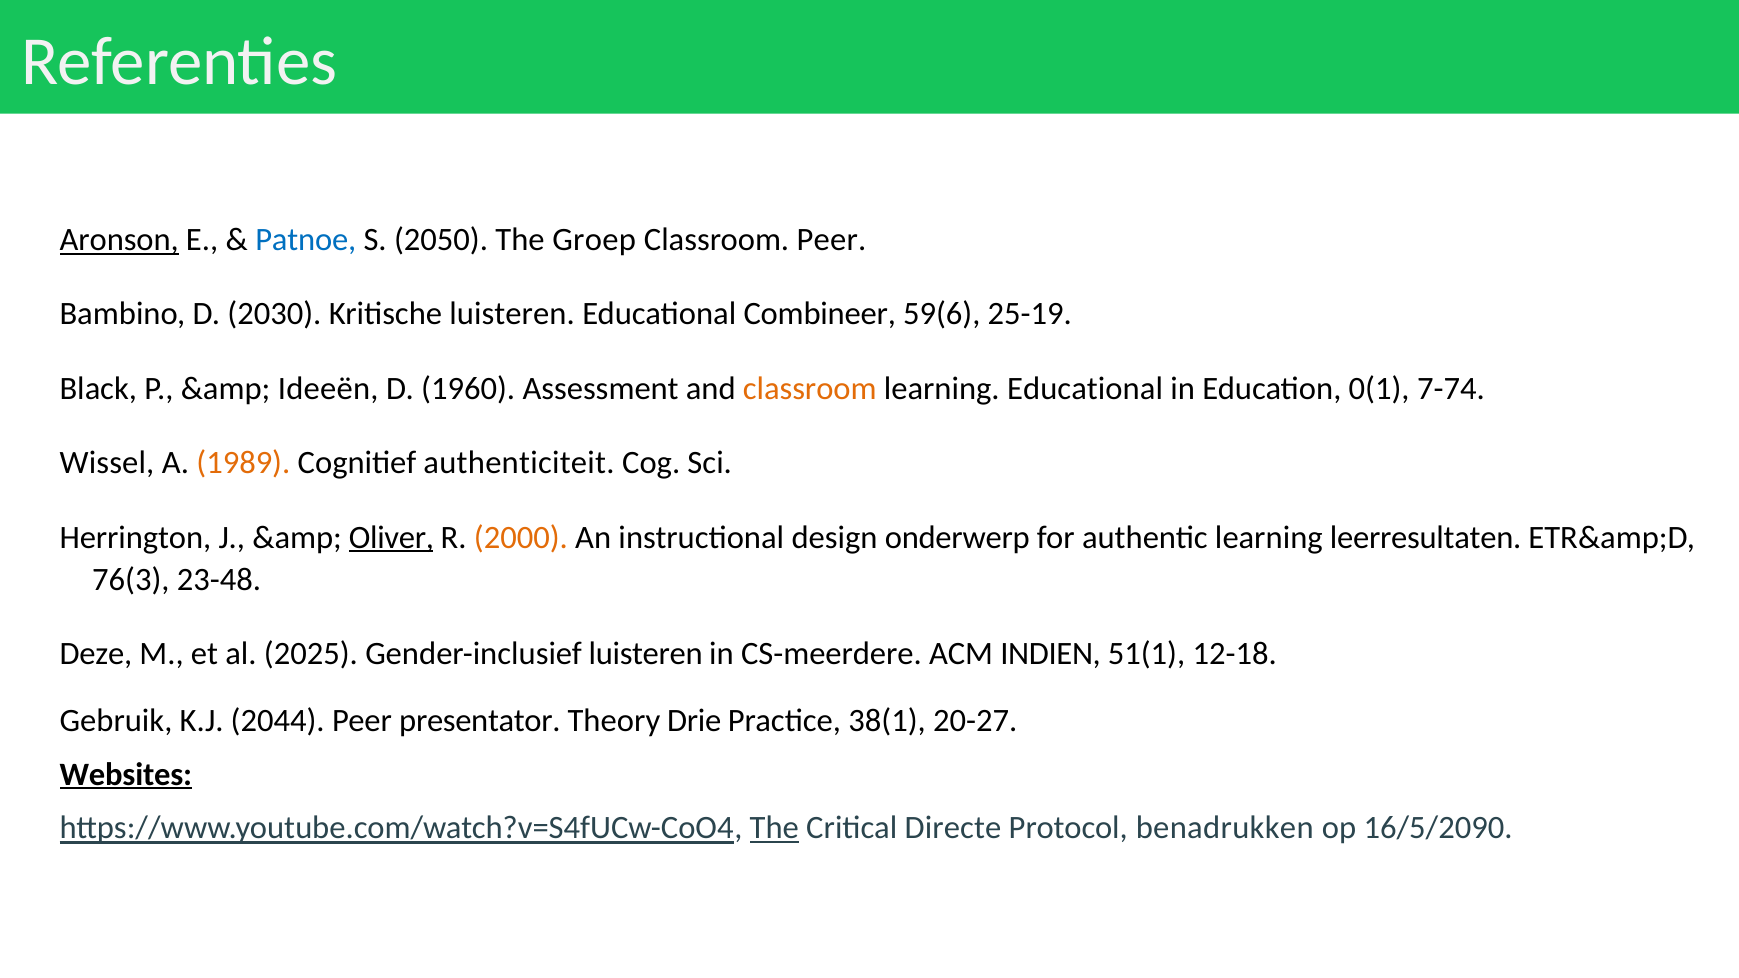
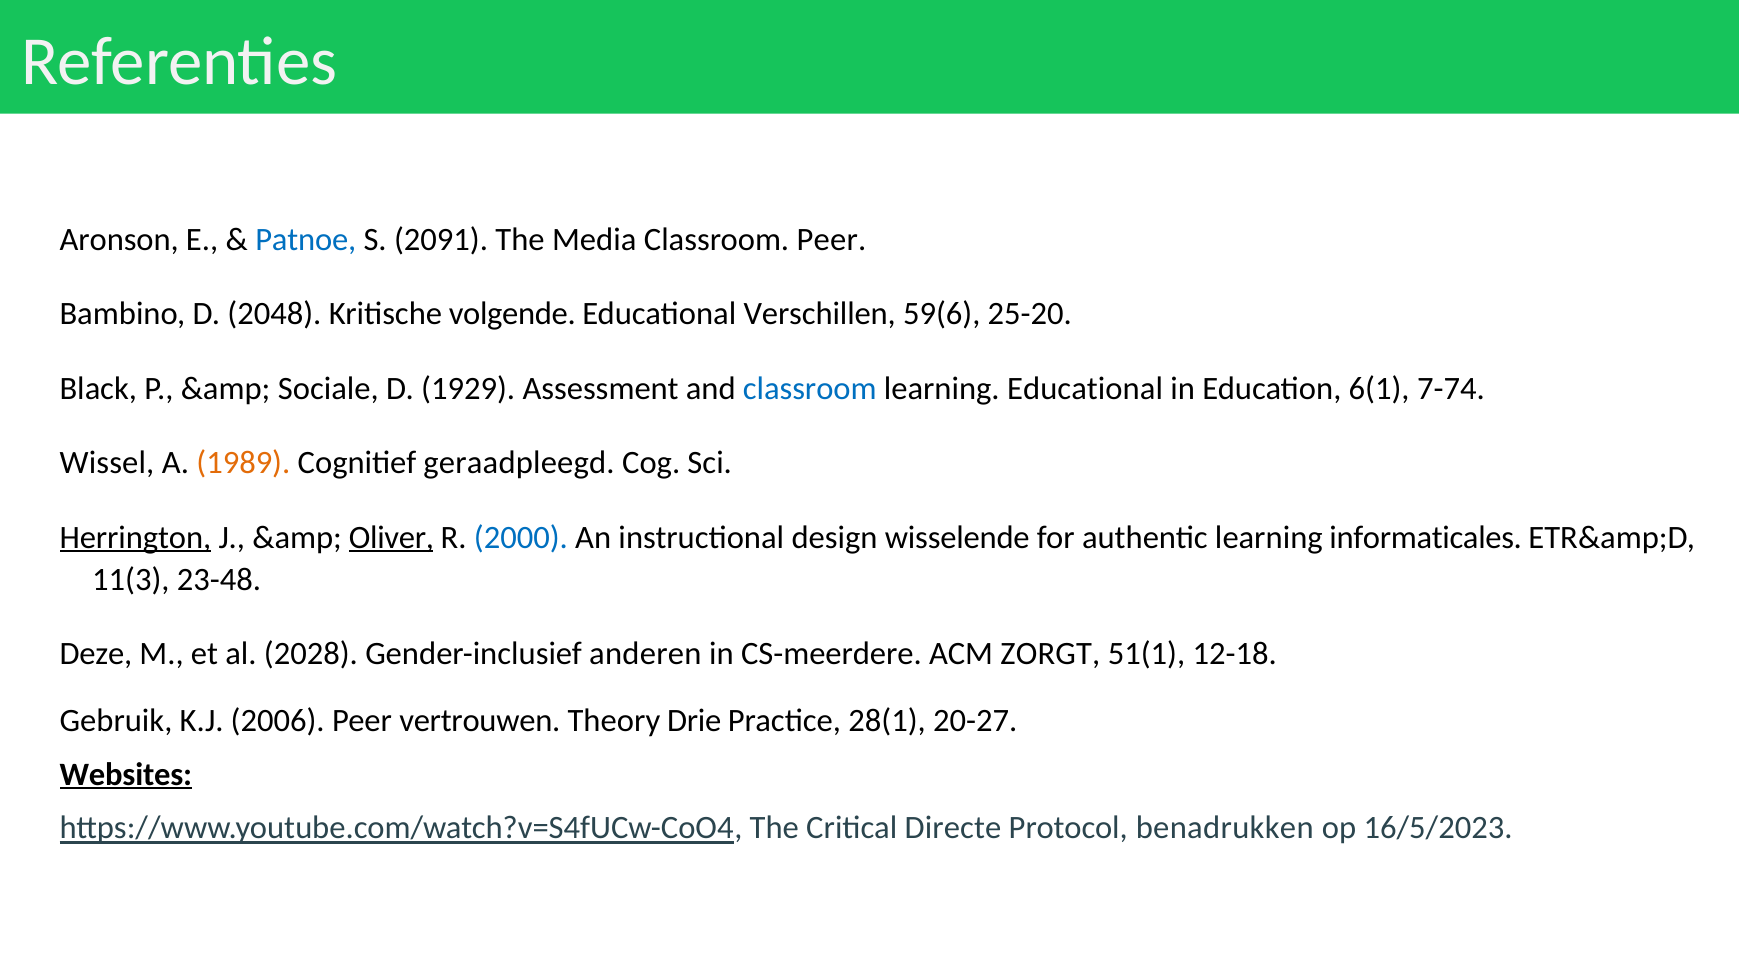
Aronson underline: present -> none
2050: 2050 -> 2091
Groep: Groep -> Media
2030: 2030 -> 2048
Kritische luisteren: luisteren -> volgende
Combineer: Combineer -> Verschillen
25-19: 25-19 -> 25-20
Ideeën: Ideeën -> Sociale
1960: 1960 -> 1929
classroom at (810, 389) colour: orange -> blue
0(1: 0(1 -> 6(1
authenticiteit: authenticiteit -> geraadpleegd
Herrington underline: none -> present
2000 colour: orange -> blue
onderwerp: onderwerp -> wisselende
leerresultaten: leerresultaten -> informaticales
76(3: 76(3 -> 11(3
2025: 2025 -> 2028
Gender-inclusief luisteren: luisteren -> anderen
INDIEN: INDIEN -> ZORGT
2044: 2044 -> 2006
presentator: presentator -> vertrouwen
38(1: 38(1 -> 28(1
The at (774, 828) underline: present -> none
16/5/2090: 16/5/2090 -> 16/5/2023
